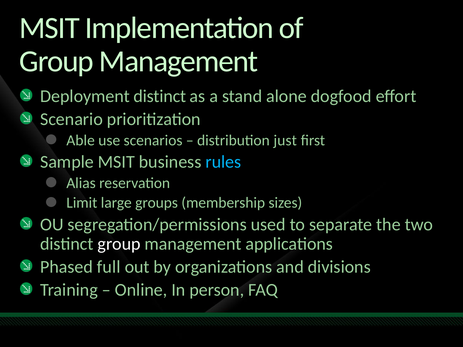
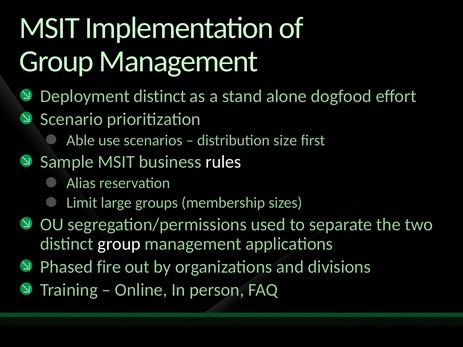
just: just -> size
rules colour: light blue -> white
full: full -> fire
